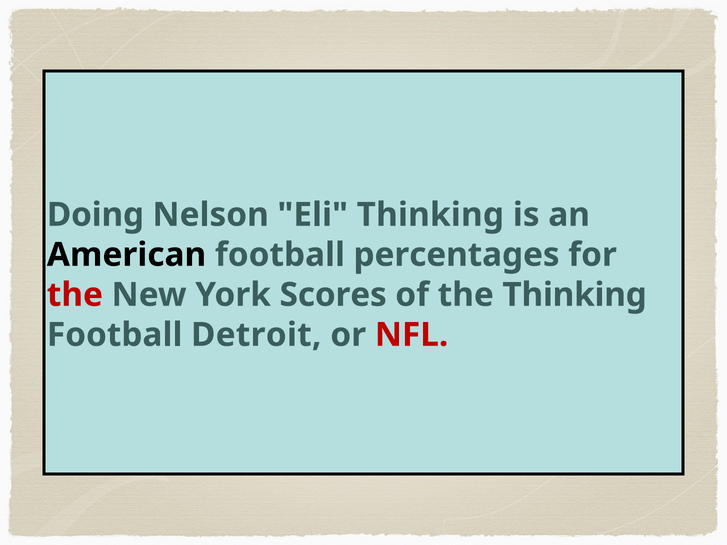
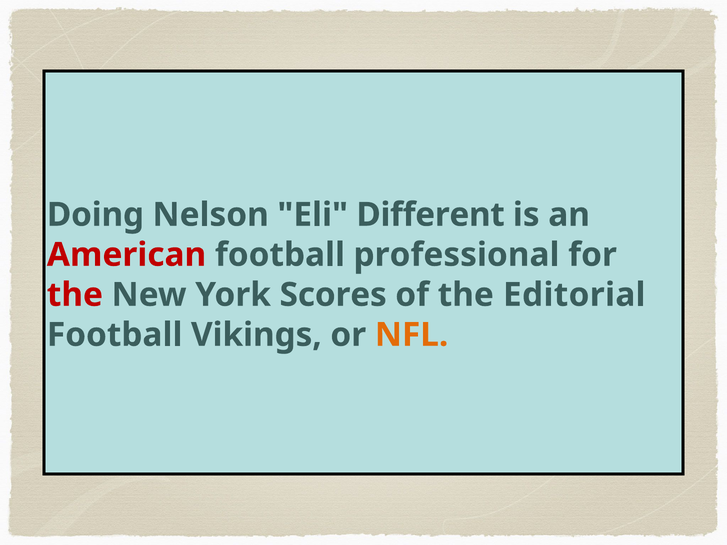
Eli Thinking: Thinking -> Different
American colour: black -> red
percentages: percentages -> professional
the Thinking: Thinking -> Editorial
Detroit: Detroit -> Vikings
NFL colour: red -> orange
